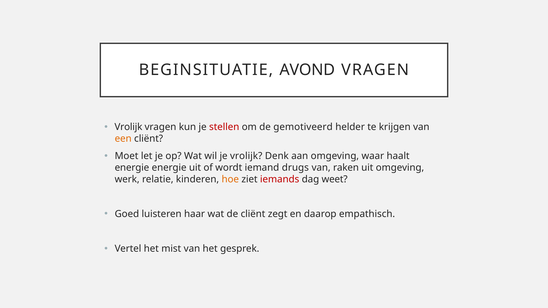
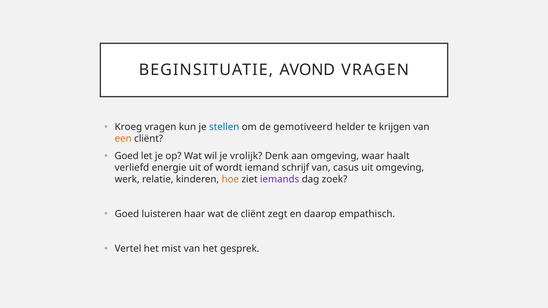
Vrolijk at (128, 127): Vrolijk -> Kroeg
stellen colour: red -> blue
Moet at (127, 156): Moet -> Goed
energie at (132, 168): energie -> verliefd
drugs: drugs -> schrijf
raken: raken -> casus
iemands colour: red -> purple
weet: weet -> zoek
